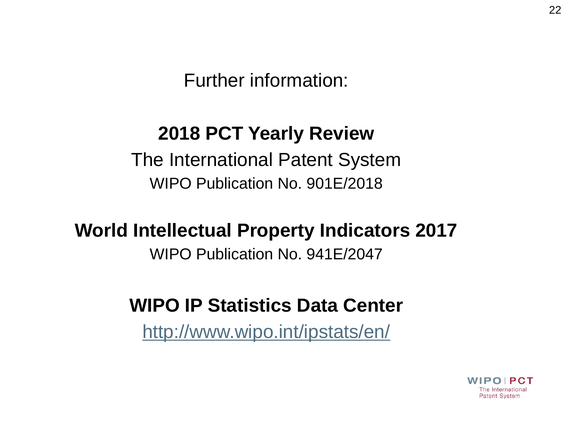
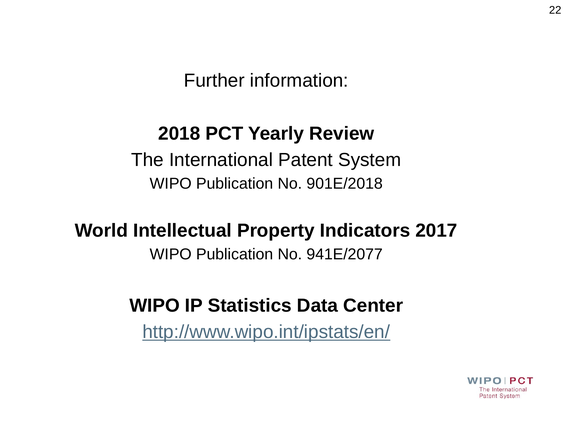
941E/2047: 941E/2047 -> 941E/2077
